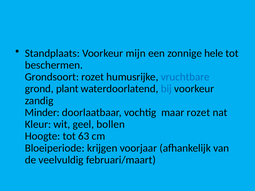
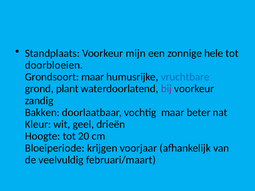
beschermen: beschermen -> doorbloeien
Grondsoort rozet: rozet -> maar
bij colour: blue -> purple
Minder: Minder -> Bakken
maar rozet: rozet -> beter
bollen: bollen -> drieën
63: 63 -> 20
